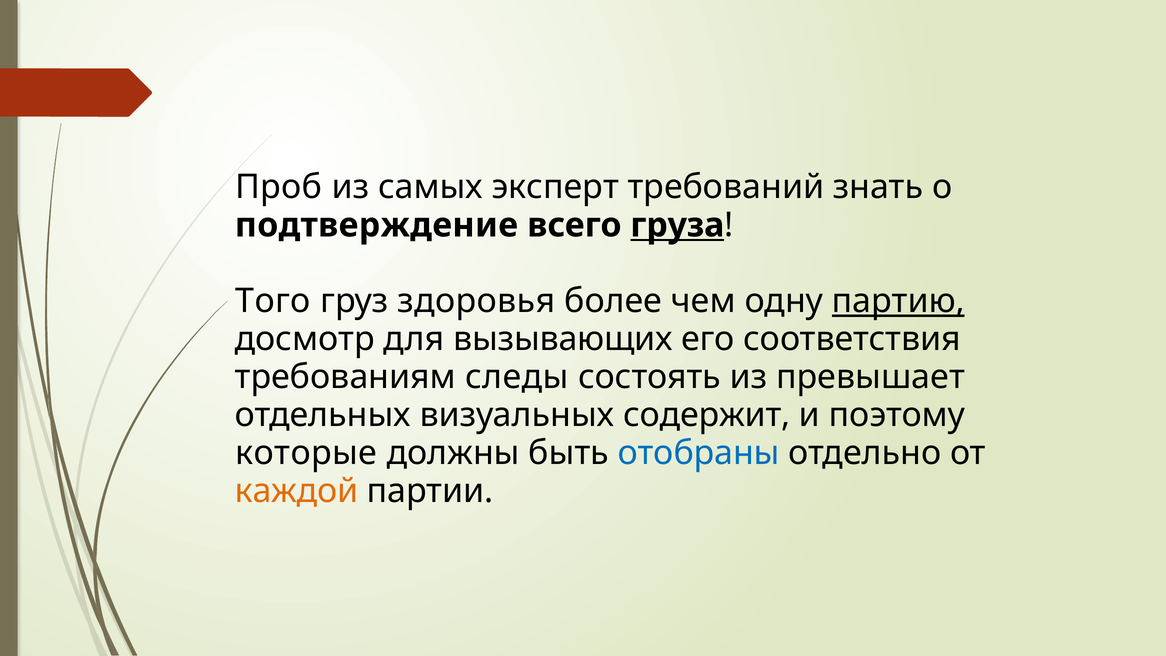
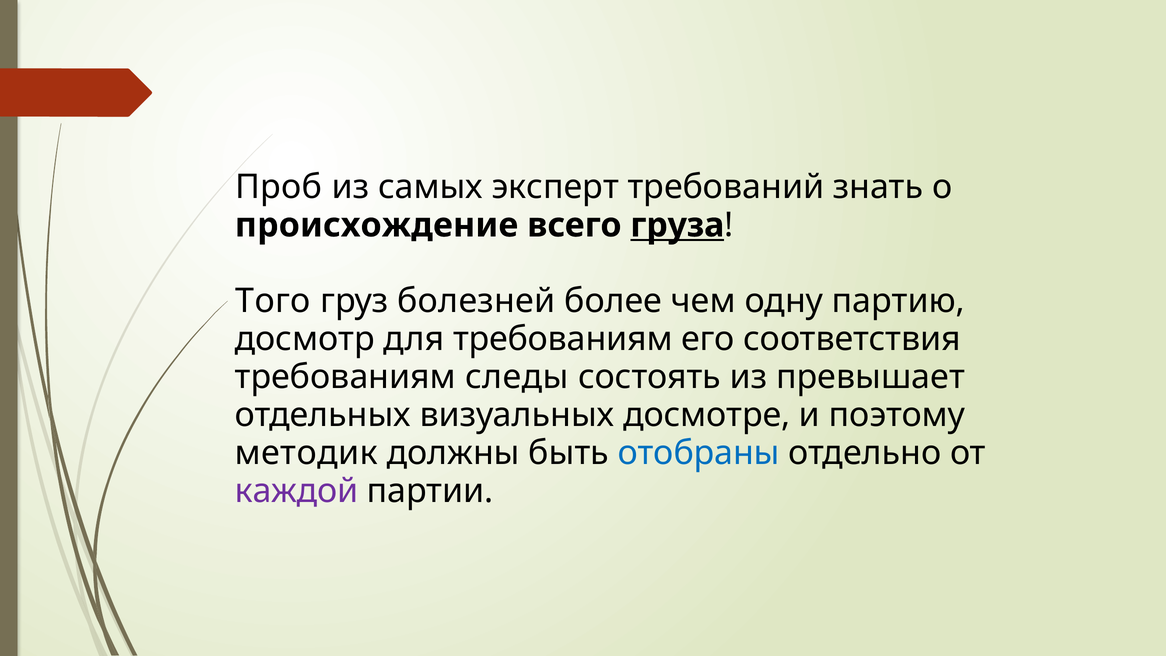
подтверждение: подтверждение -> происхождение
здоровья: здоровья -> болезней
партию underline: present -> none
для вызывающих: вызывающих -> требованиям
содержит: содержит -> досмотре
которые: которые -> методик
каждой colour: orange -> purple
